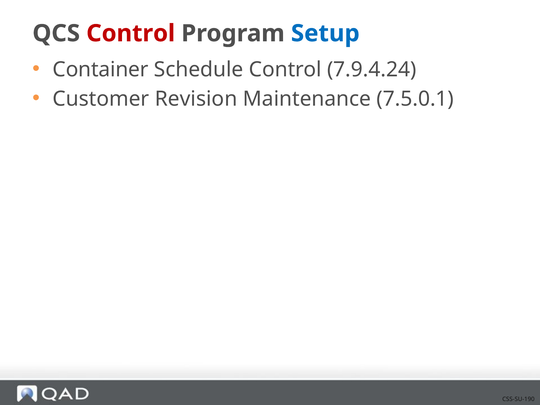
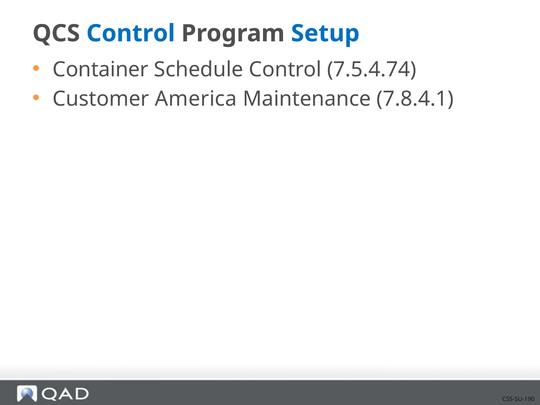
Control at (131, 33) colour: red -> blue
7.9.4.24: 7.9.4.24 -> 7.5.4.74
Revision: Revision -> America
7.5.0.1: 7.5.0.1 -> 7.8.4.1
